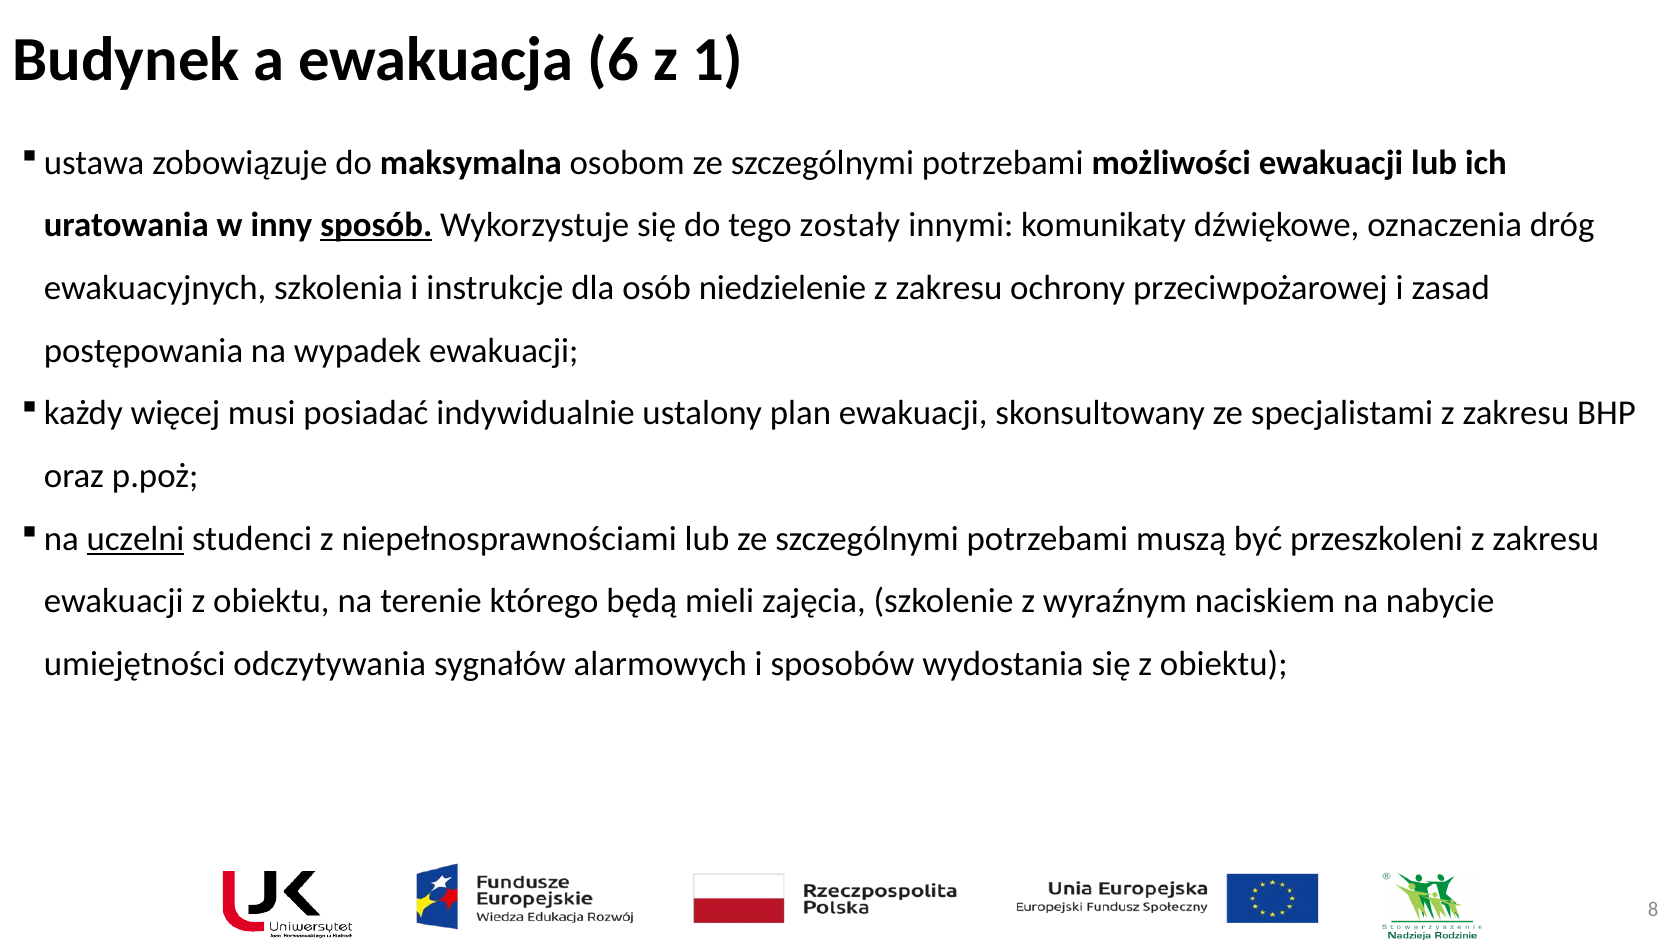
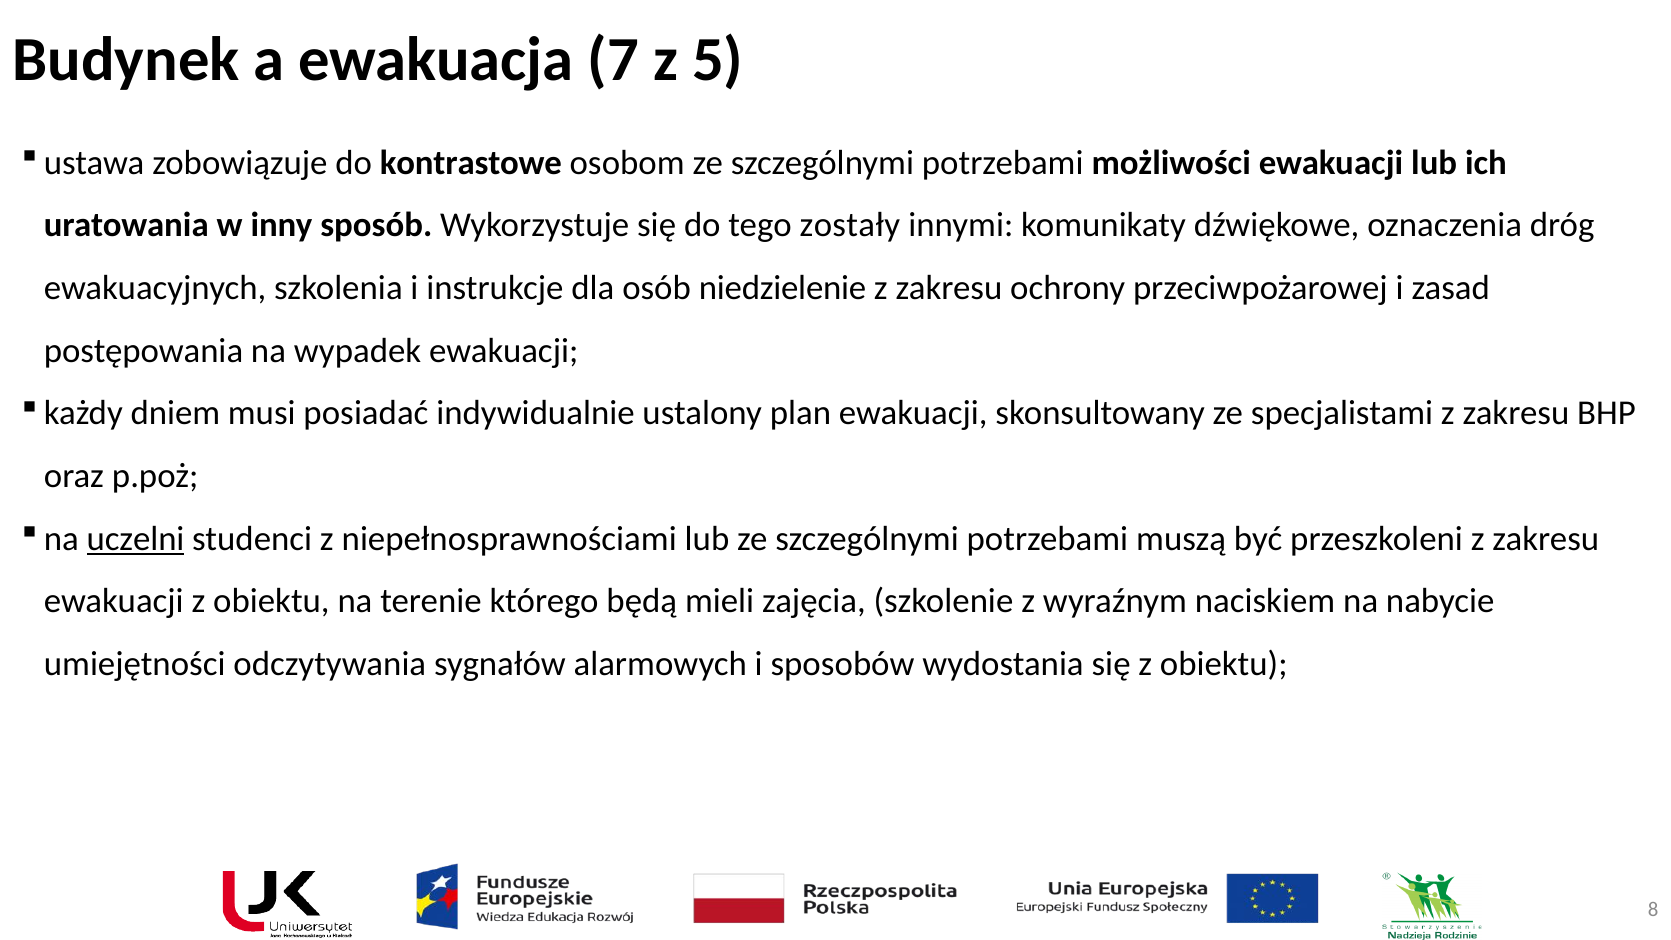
6: 6 -> 7
1: 1 -> 5
maksymalna: maksymalna -> kontrastowe
sposób underline: present -> none
więcej: więcej -> dniem
